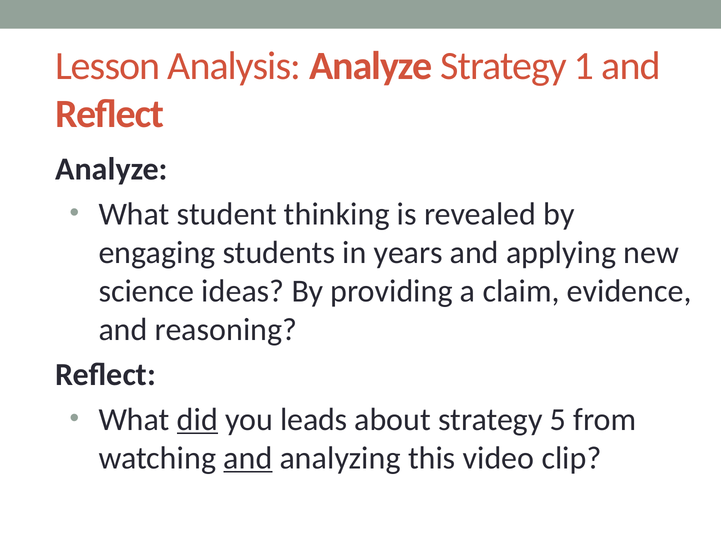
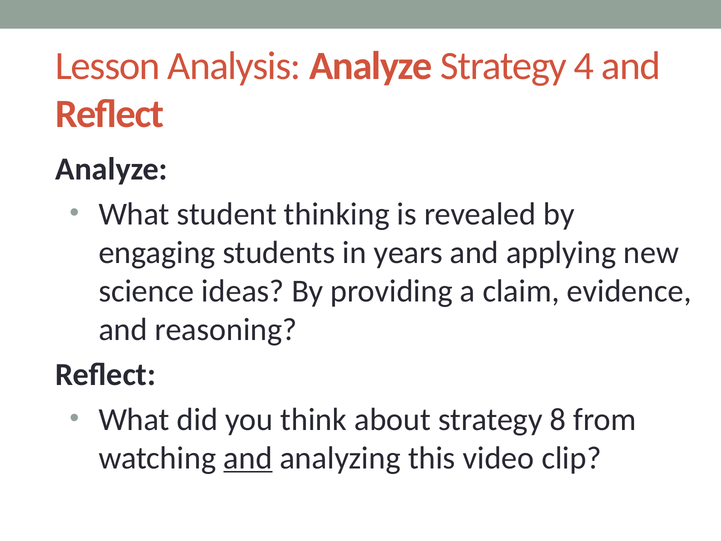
1: 1 -> 4
did underline: present -> none
leads: leads -> think
5: 5 -> 8
